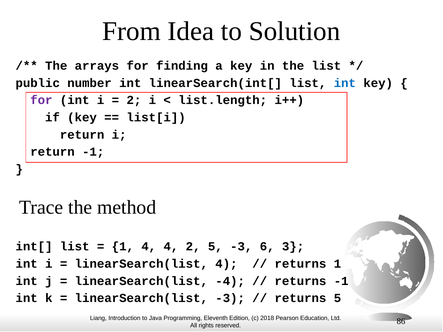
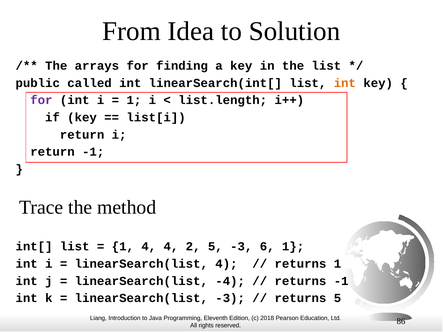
number: number -> called
int at (345, 83) colour: blue -> orange
2 at (134, 100): 2 -> 1
6 3: 3 -> 1
